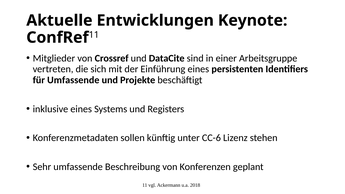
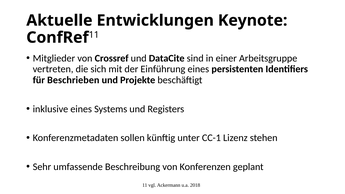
für Umfassende: Umfassende -> Beschrieben
CC-6: CC-6 -> CC-1
